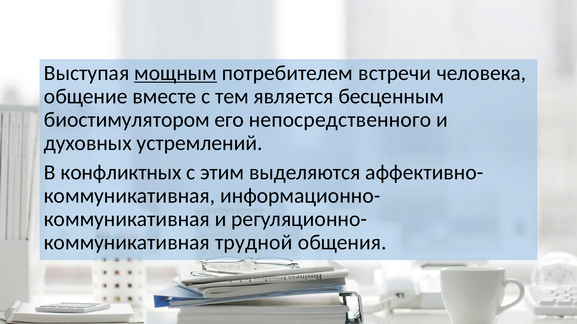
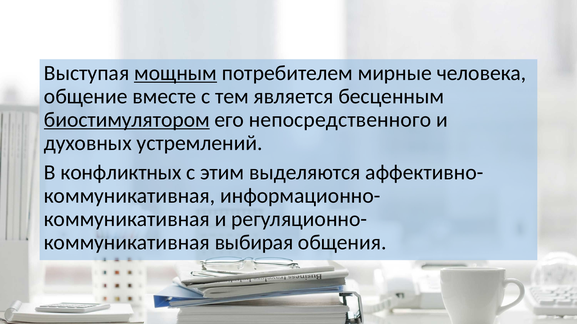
встречи: встречи -> мирные
биостимулятором underline: none -> present
трудной: трудной -> выбирая
